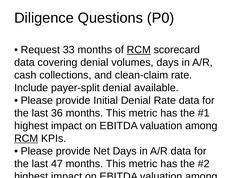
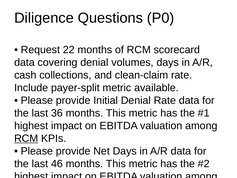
33: 33 -> 22
RCM at (139, 50) underline: present -> none
payer-split denial: denial -> metric
47: 47 -> 46
